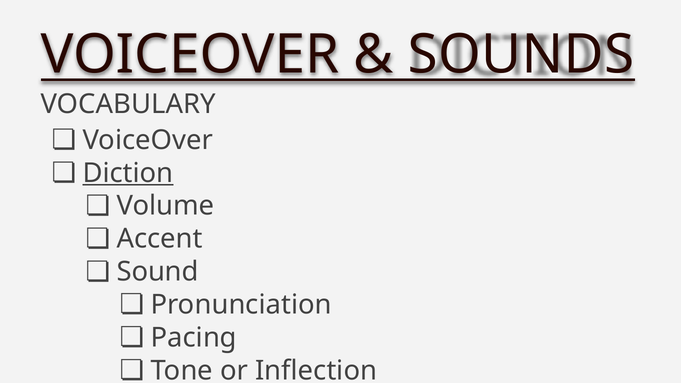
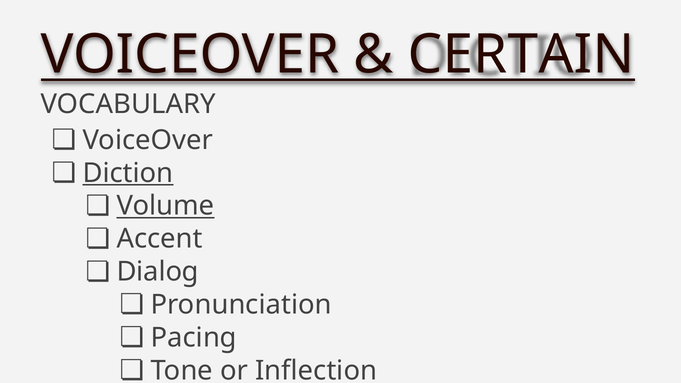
SOUNDS: SOUNDS -> CERTAIN
Volume underline: none -> present
Sound: Sound -> Dialog
